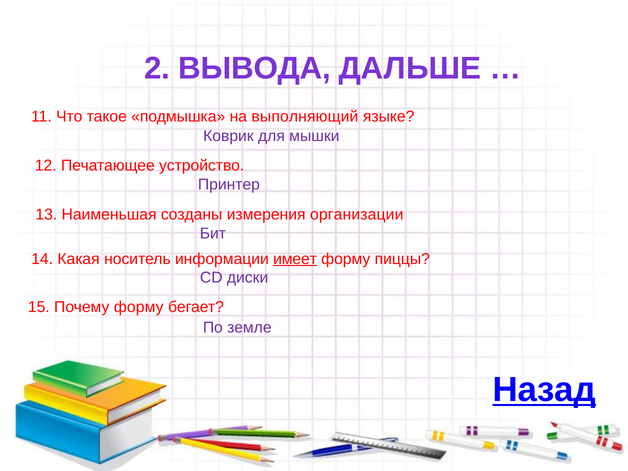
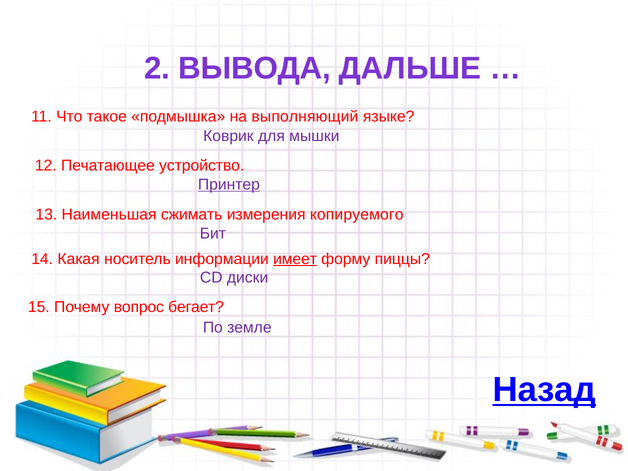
Принтер underline: none -> present
созданы: созданы -> сжимать
организации: организации -> копируемого
Почему форму: форму -> вопрос
